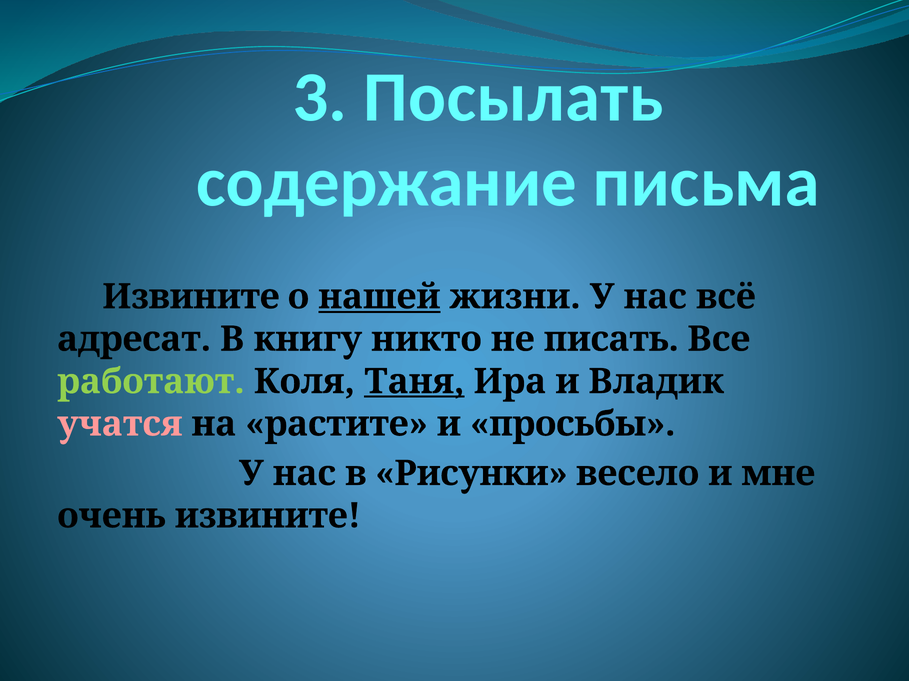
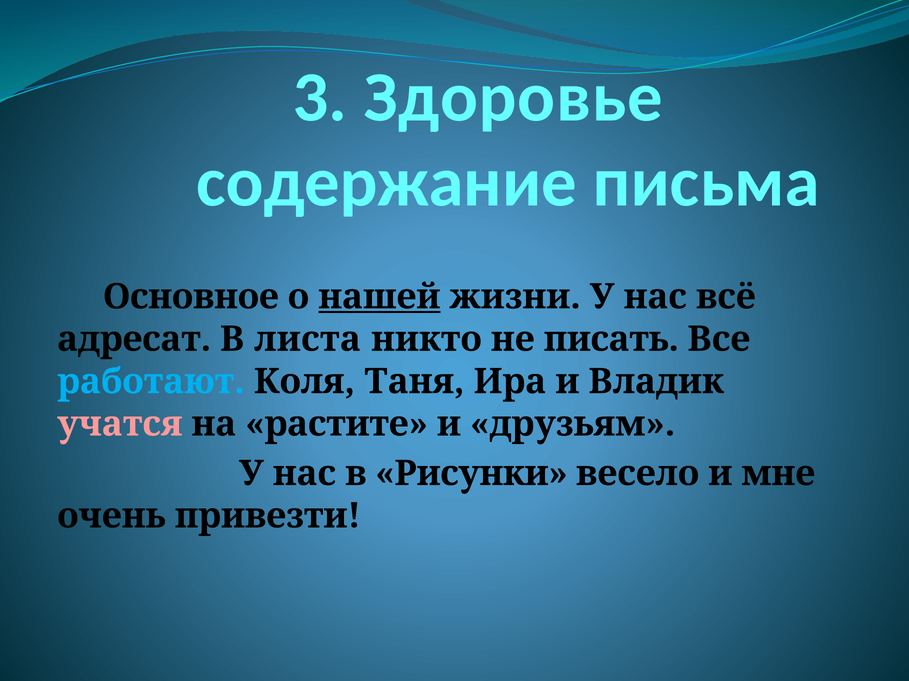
Посылать: Посылать -> Здоровье
Извините at (191, 297): Извините -> Основное
книгу: книгу -> листа
работают colour: light green -> light blue
Таня underline: present -> none
просьбы: просьбы -> друзьям
очень извините: извините -> привезти
